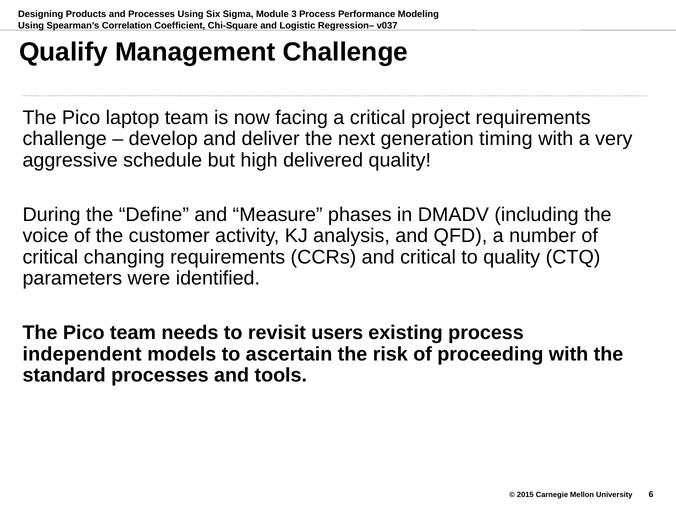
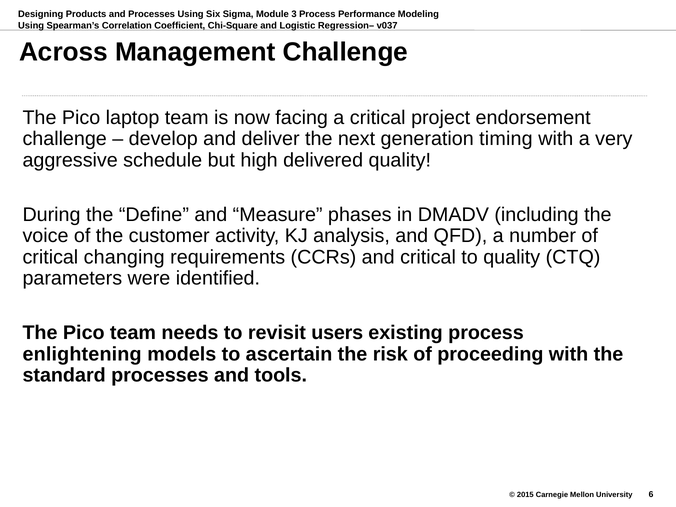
Qualify: Qualify -> Across
project requirements: requirements -> endorsement
independent: independent -> enlightening
